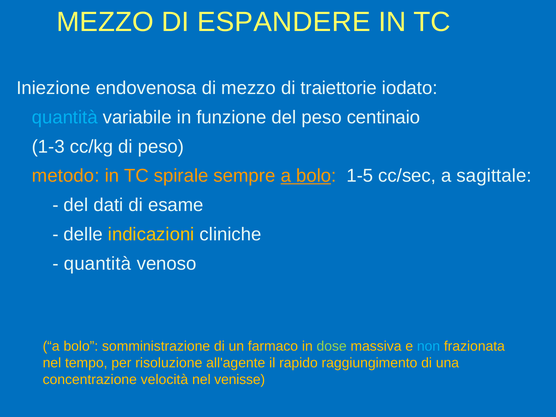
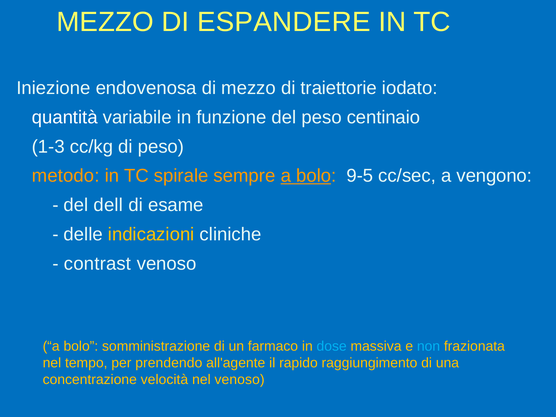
quantità at (65, 117) colour: light blue -> white
1-5: 1-5 -> 9-5
sagittale: sagittale -> vengono
dati: dati -> dell
quantità at (98, 264): quantità -> contrast
dose colour: light green -> light blue
risoluzione: risoluzione -> prendendo
nel venisse: venisse -> venoso
